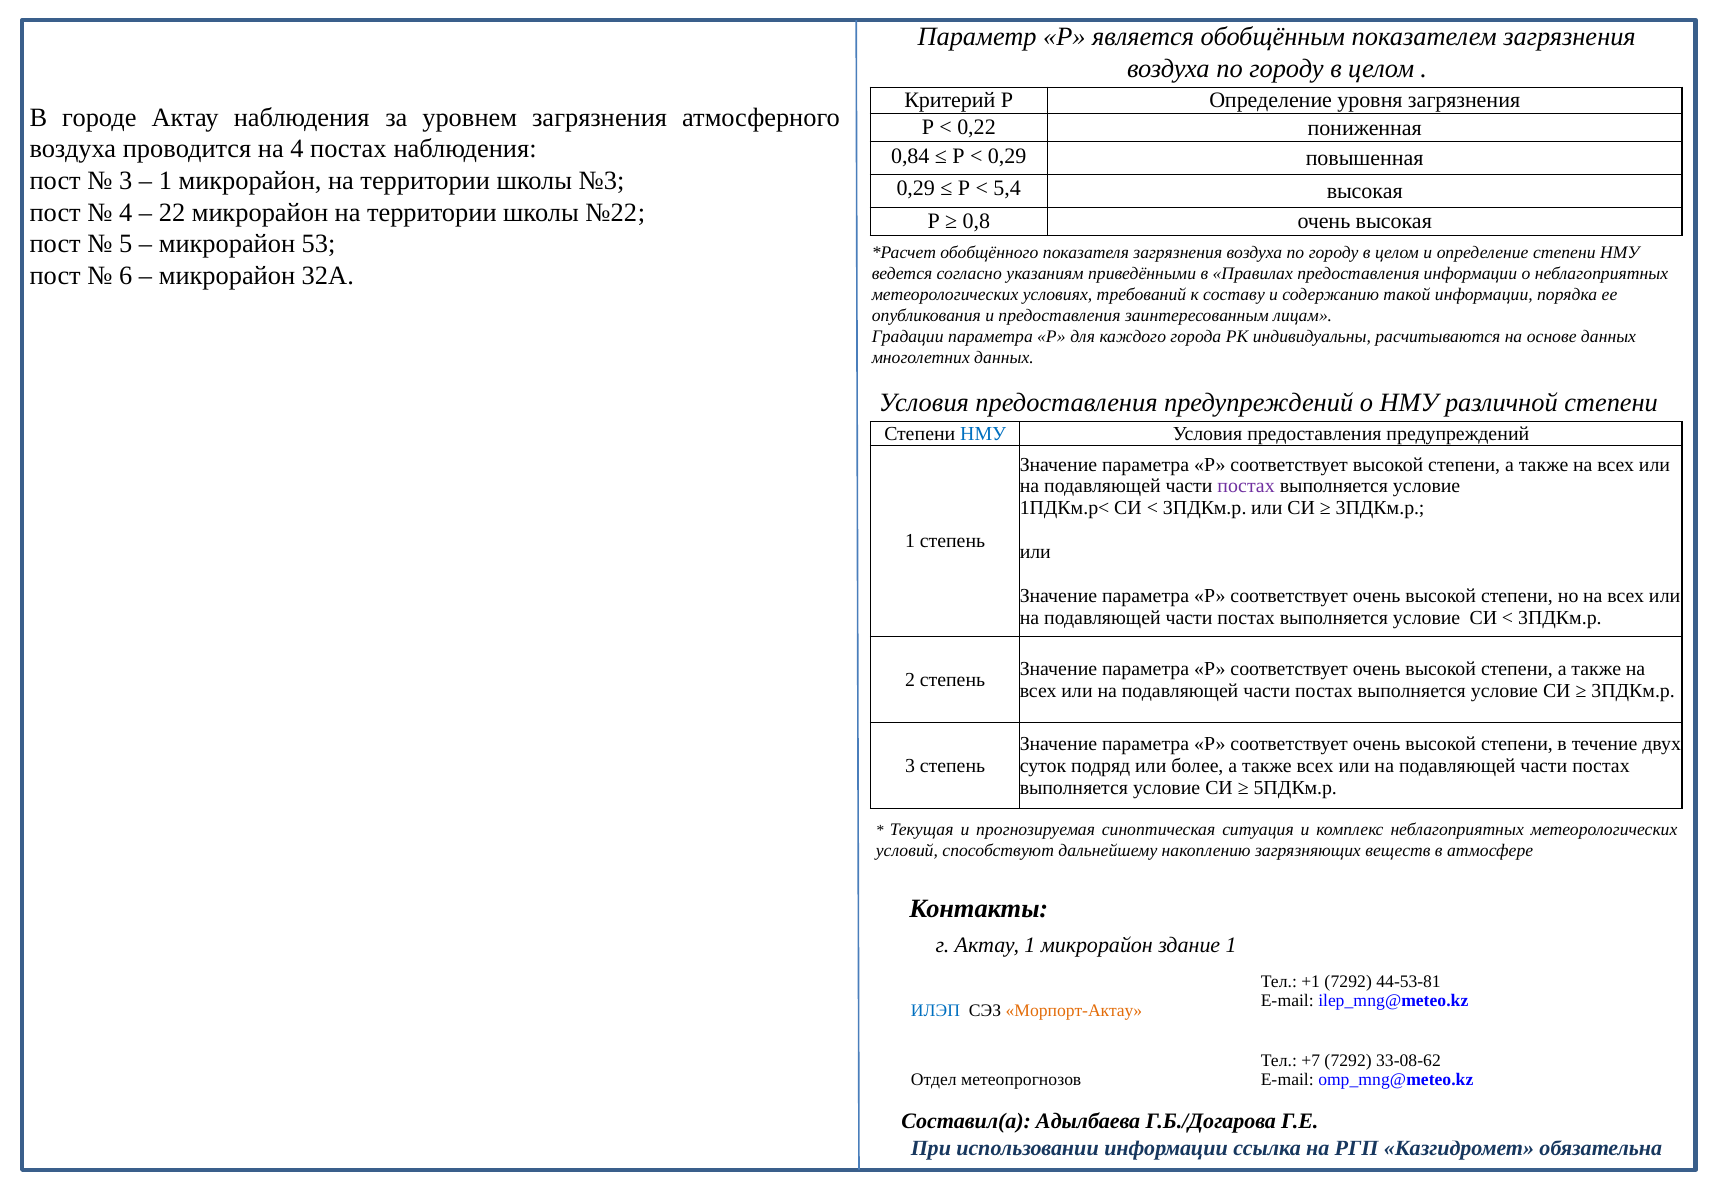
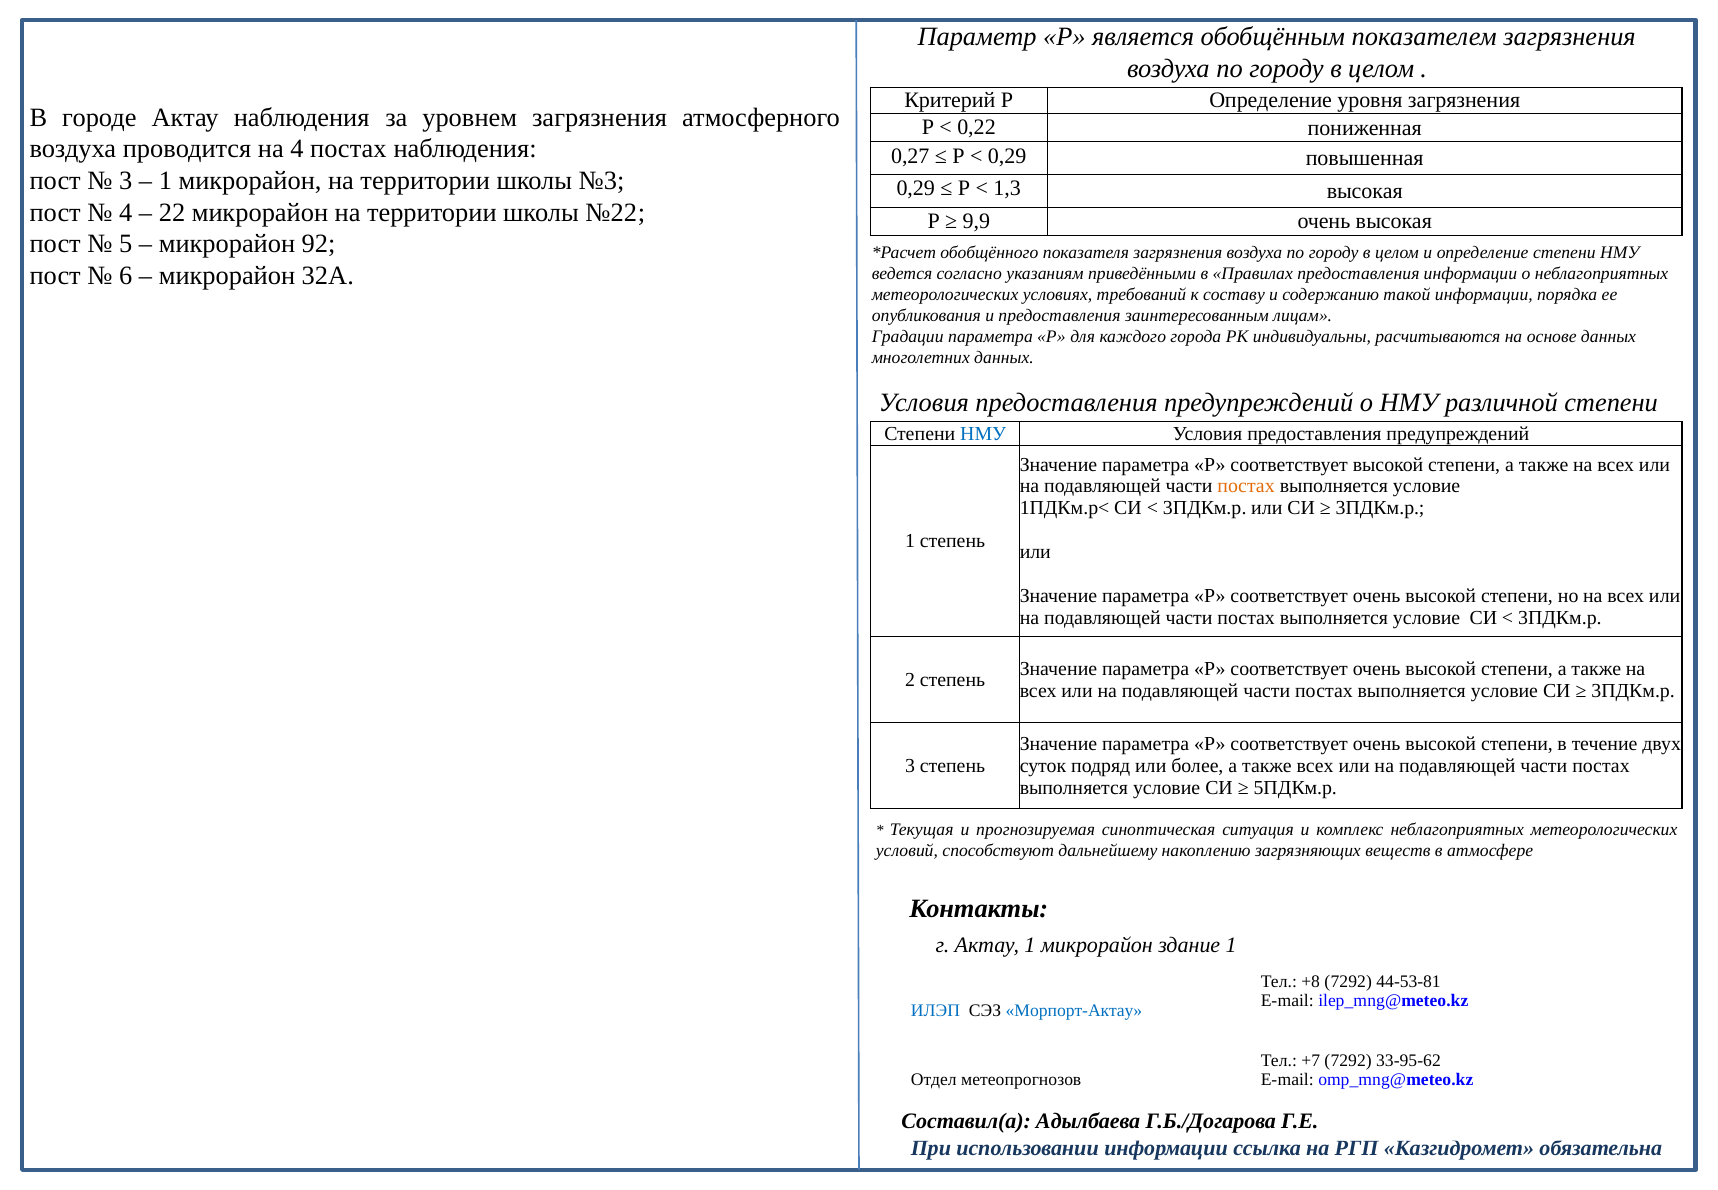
0,84: 0,84 -> 0,27
5,4: 5,4 -> 1,3
0,8: 0,8 -> 9,9
53: 53 -> 92
постах at (1246, 486) colour: purple -> orange
+1: +1 -> +8
Морпорт-Актау colour: orange -> blue
33-08-62: 33-08-62 -> 33-95-62
